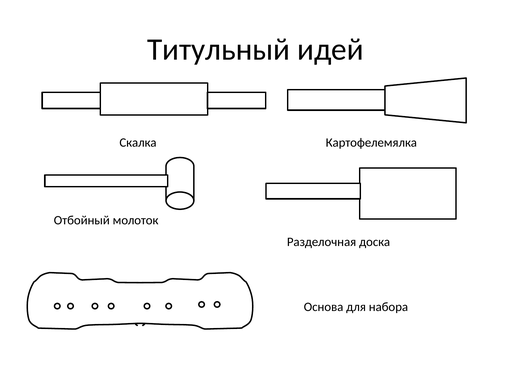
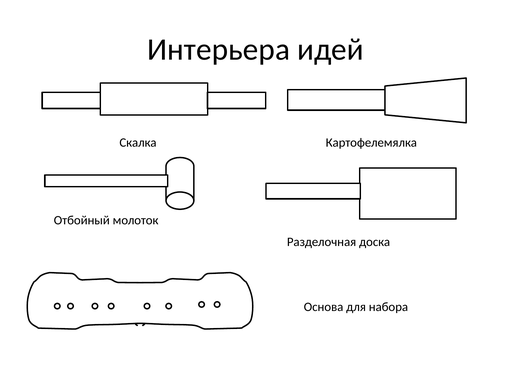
Титульный: Титульный -> Интерьера
